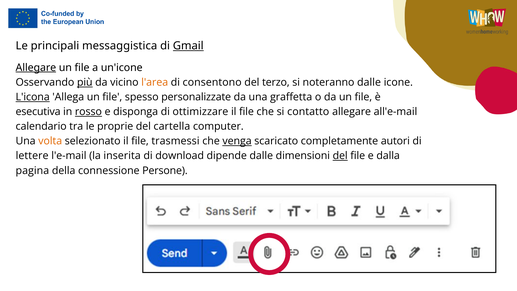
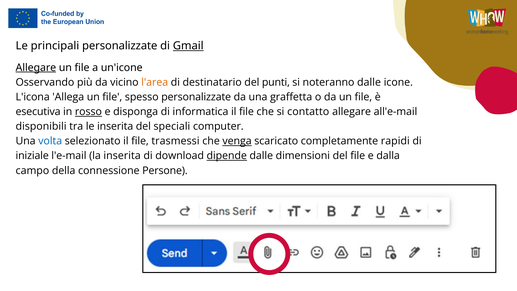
principali messaggistica: messaggistica -> personalizzate
più underline: present -> none
consentono: consentono -> destinatario
terzo: terzo -> punti
L'icona underline: present -> none
ottimizzare: ottimizzare -> informatica
calendario: calendario -> disponibili
le proprie: proprie -> inserita
cartella: cartella -> speciali
volta colour: orange -> blue
autori: autori -> rapidi
lettere: lettere -> iniziale
dipende underline: none -> present
del at (340, 156) underline: present -> none
pagina: pagina -> campo
